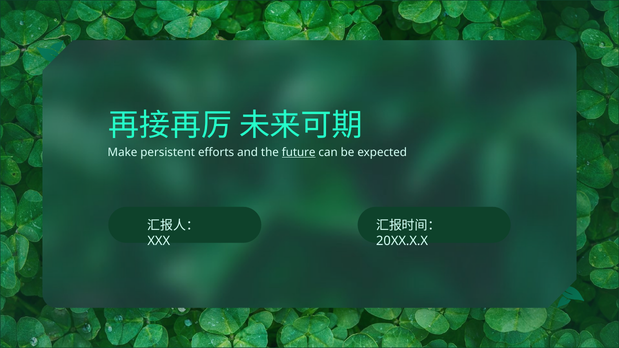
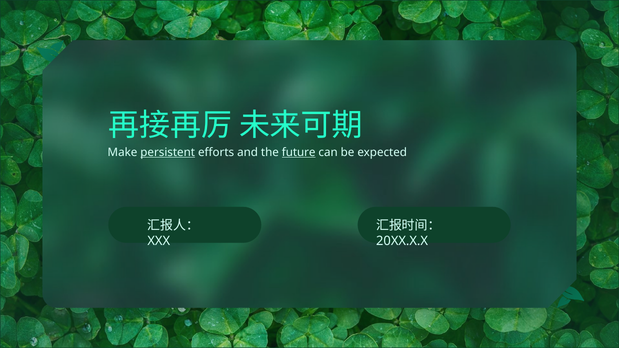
persistent underline: none -> present
